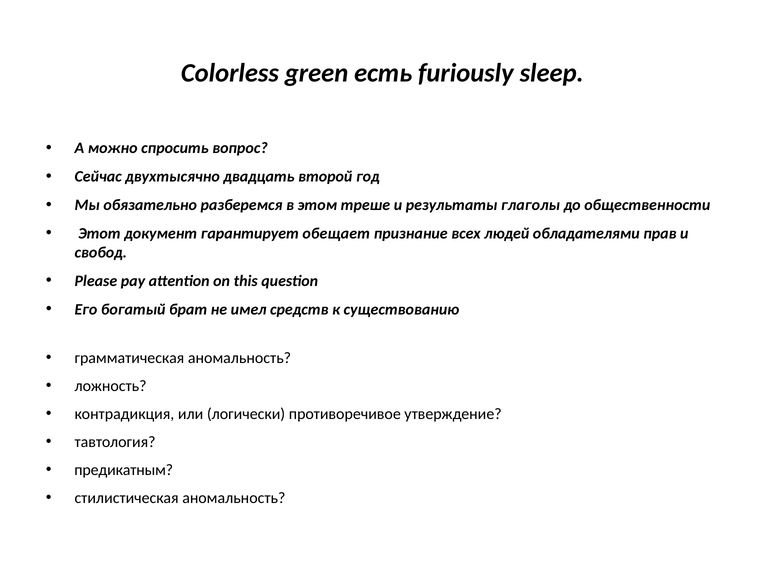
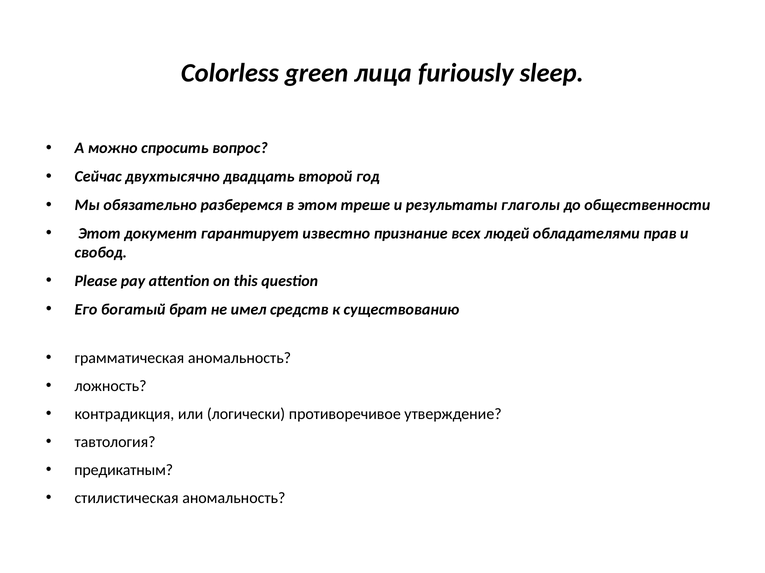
есть: есть -> лица
обещает: обещает -> известно
